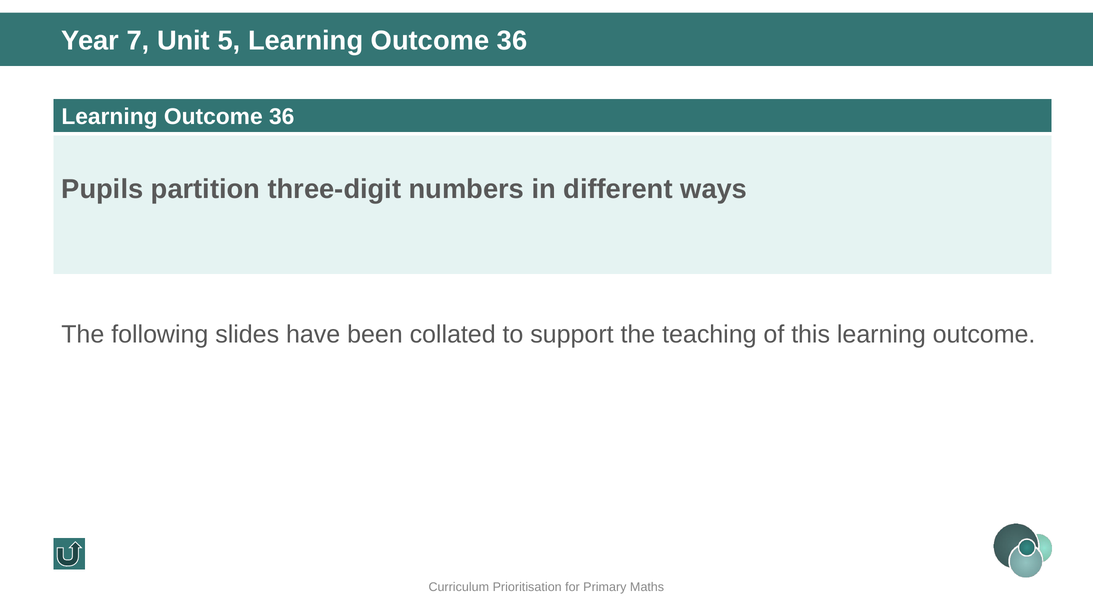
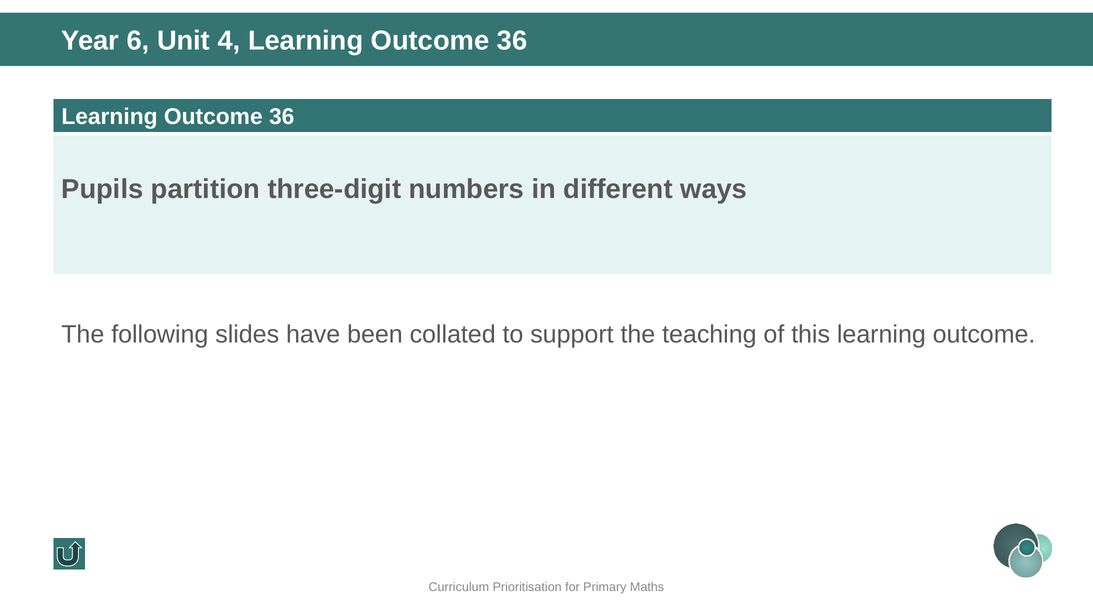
7: 7 -> 6
5: 5 -> 4
